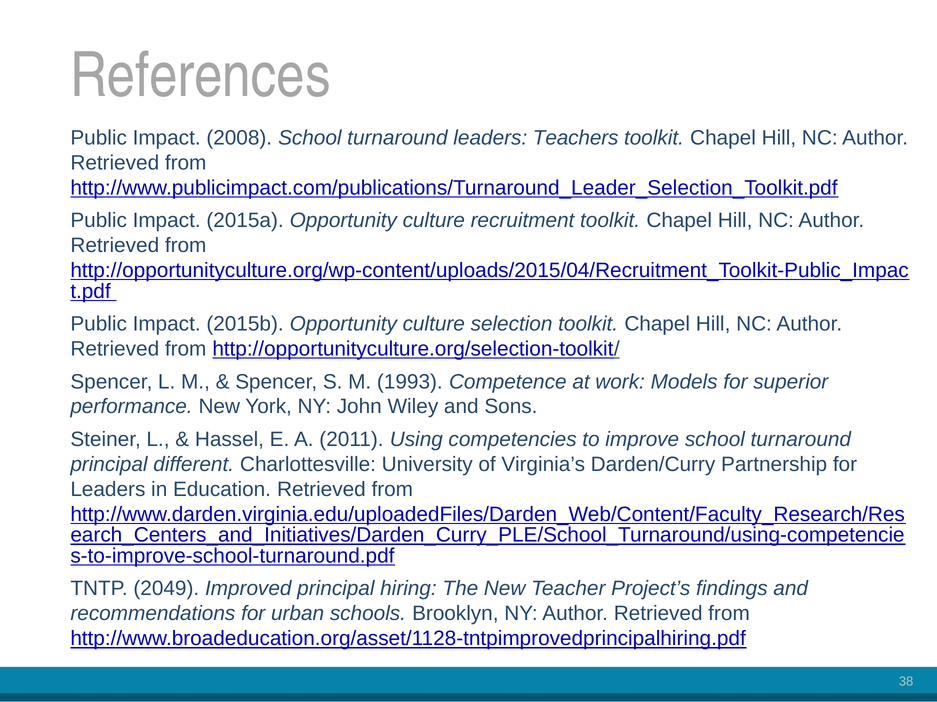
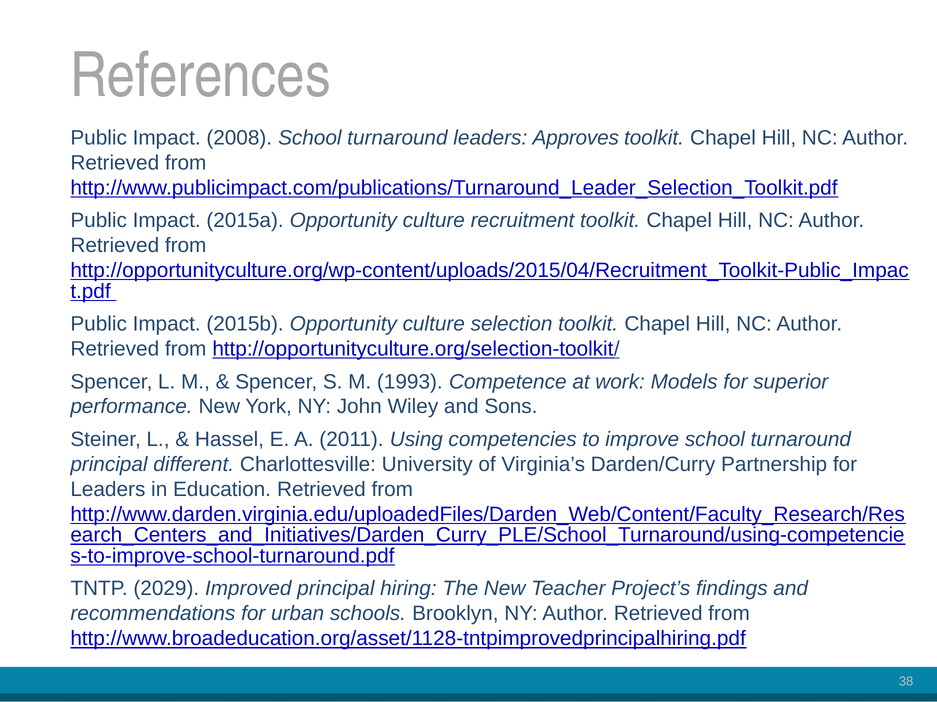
Teachers: Teachers -> Approves
2049: 2049 -> 2029
